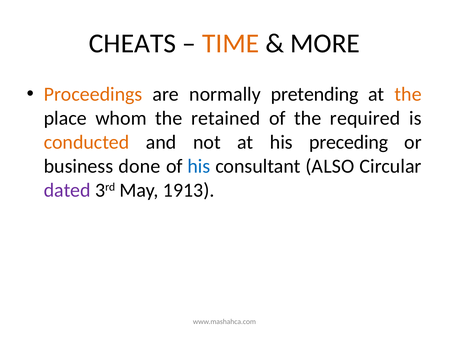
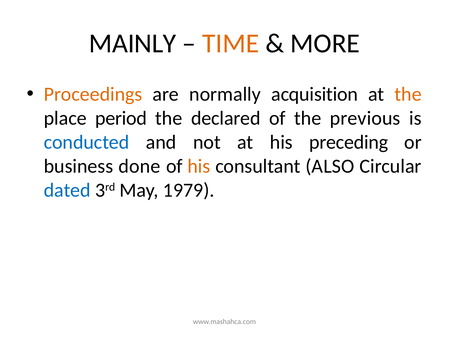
CHEATS: CHEATS -> MAINLY
pretending: pretending -> acquisition
whom: whom -> period
retained: retained -> declared
required: required -> previous
conducted colour: orange -> blue
his at (199, 166) colour: blue -> orange
dated colour: purple -> blue
1913: 1913 -> 1979
